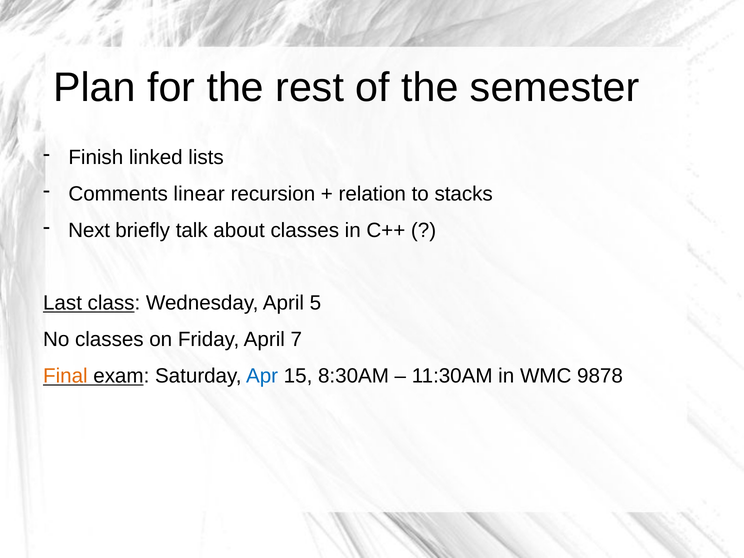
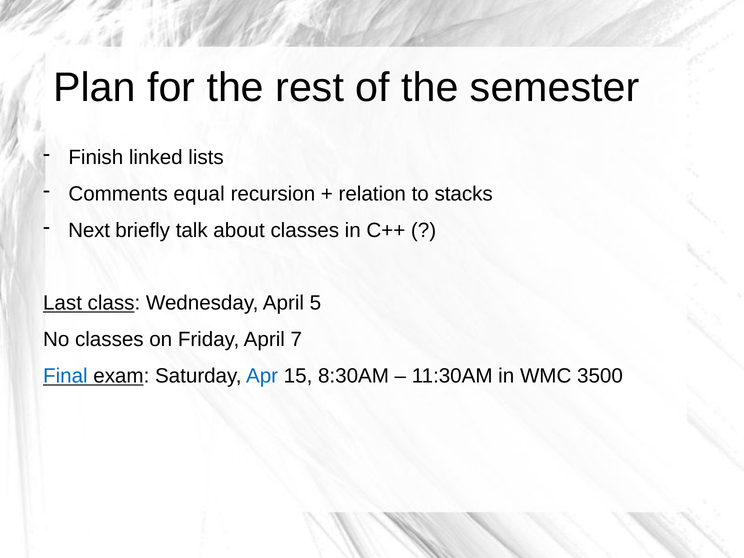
linear: linear -> equal
Final colour: orange -> blue
9878: 9878 -> 3500
